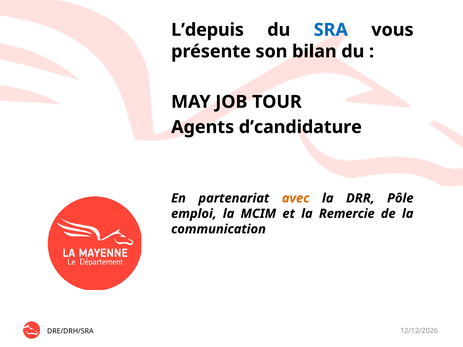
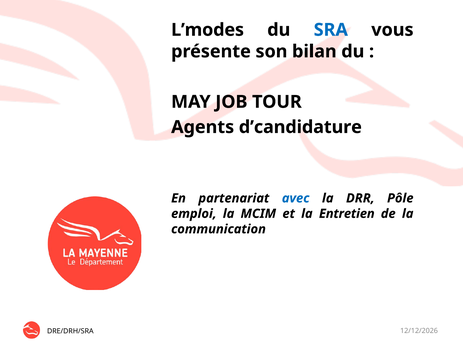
L’depuis: L’depuis -> L’modes
avec colour: orange -> blue
Remercie: Remercie -> Entretien
